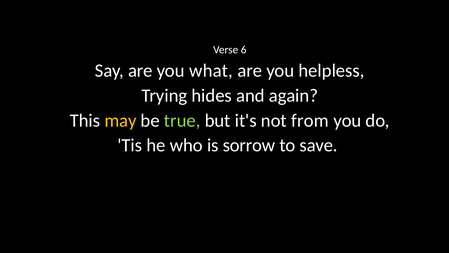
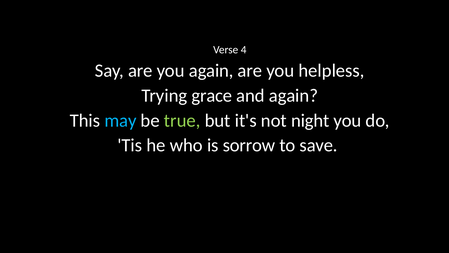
6: 6 -> 4
you what: what -> again
hides: hides -> grace
may colour: yellow -> light blue
from: from -> night
